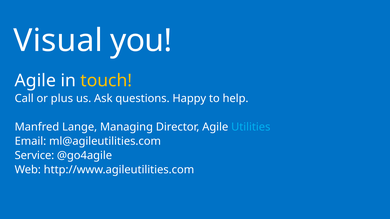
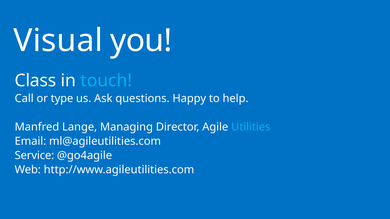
Agile at (35, 81): Agile -> Class
touch colour: yellow -> light blue
plus: plus -> type
